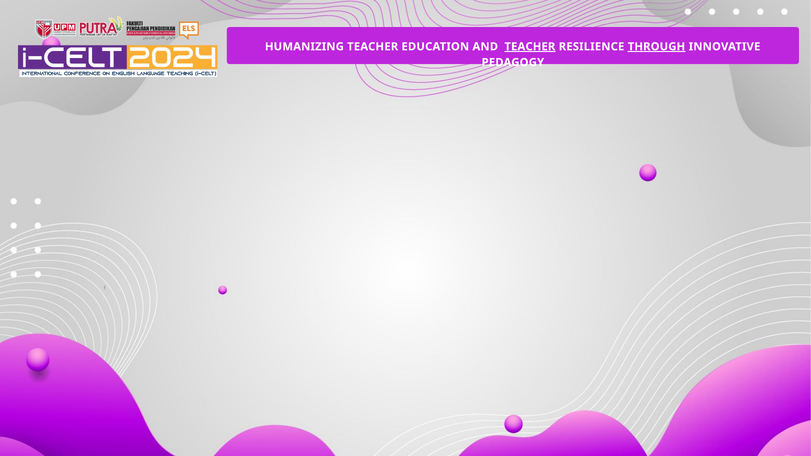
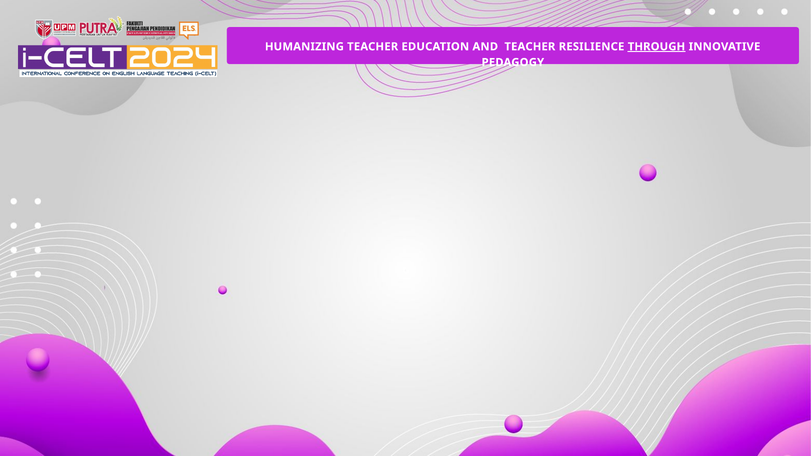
TEACHER at (530, 47) underline: present -> none
